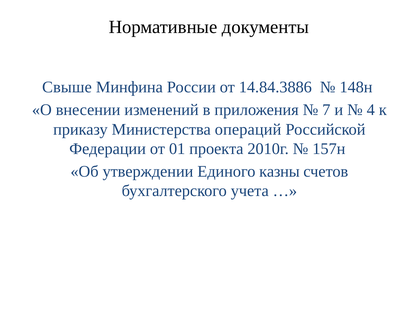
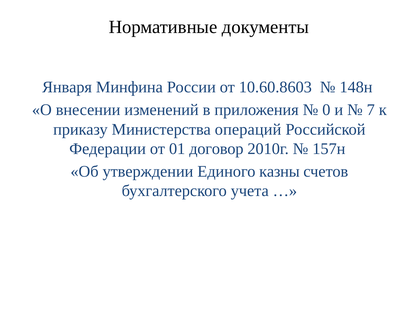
Свыше: Свыше -> Января
14.84.3886: 14.84.3886 -> 10.60.8603
7: 7 -> 0
4: 4 -> 7
проекта: проекта -> договор
